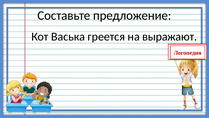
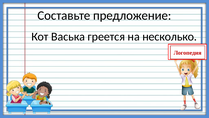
выражают: выражают -> несколько
